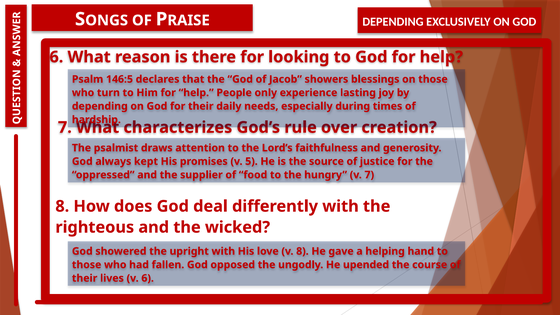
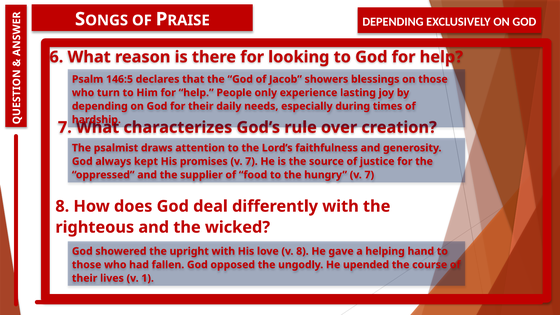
promises v 5: 5 -> 7
v 6: 6 -> 1
